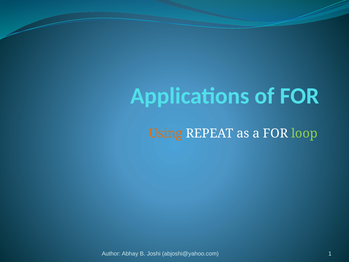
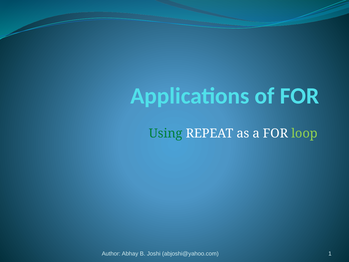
Using colour: orange -> green
